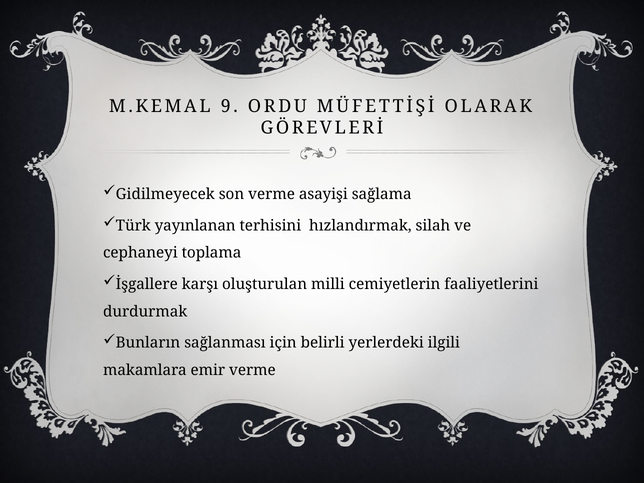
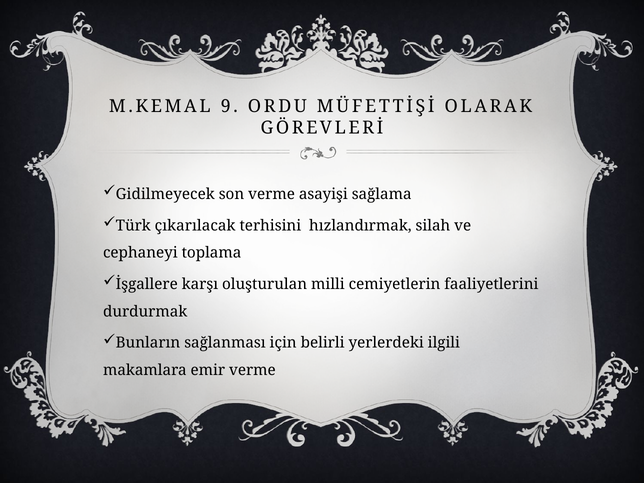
yayınlanan: yayınlanan -> çıkarılacak
